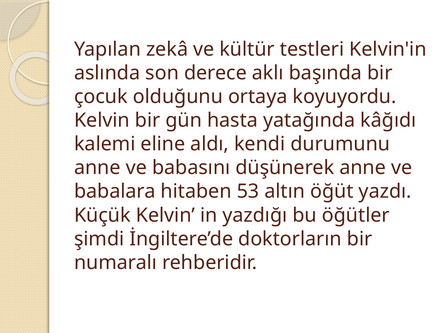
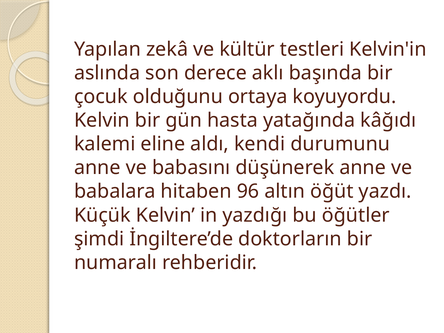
53: 53 -> 96
